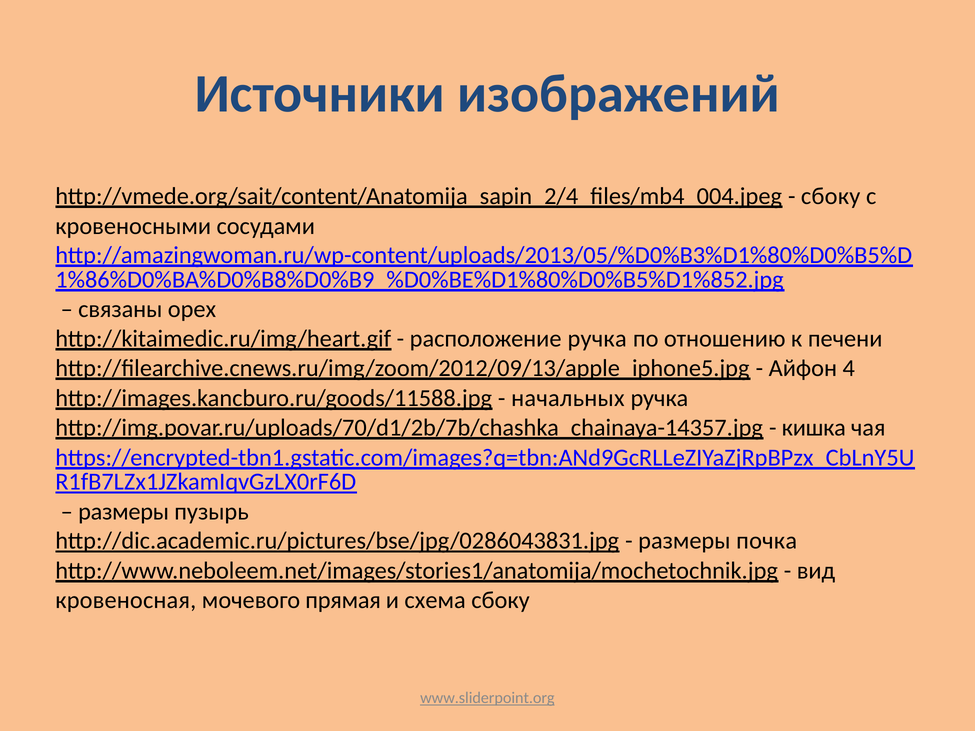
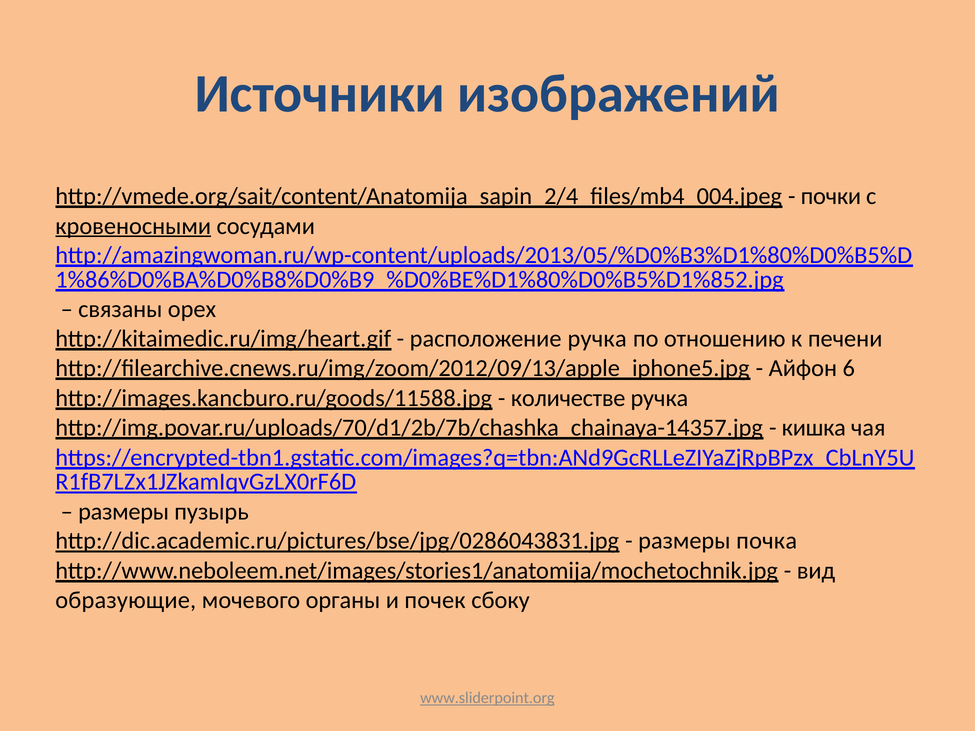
сбоку at (831, 196): сбоку -> почки
кровеносными underline: none -> present
4: 4 -> 6
начальных: начальных -> количестве
кровеносная: кровеносная -> образующие
прямая: прямая -> органы
схема: схема -> почек
